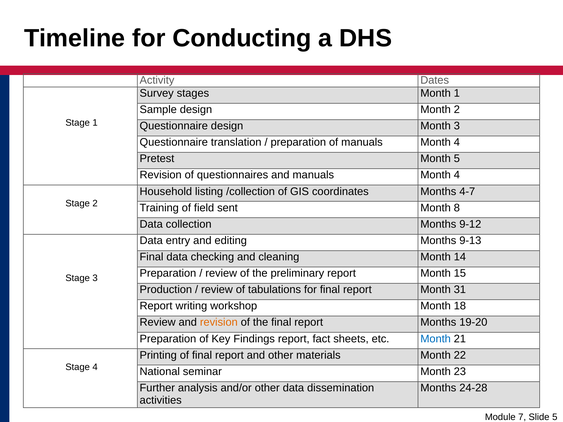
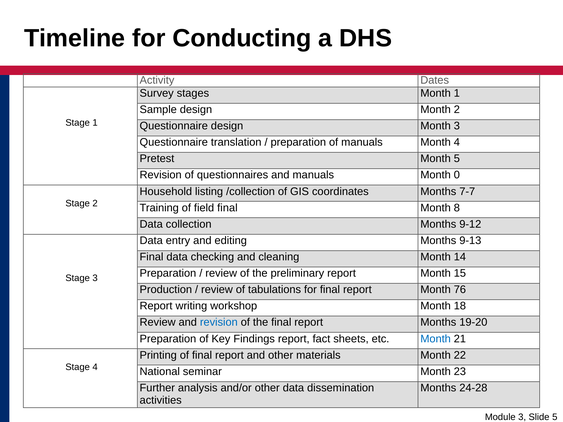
and manuals Month 4: 4 -> 0
4-7: 4-7 -> 7-7
field sent: sent -> final
31: 31 -> 76
revision at (219, 323) colour: orange -> blue
Module 7: 7 -> 3
